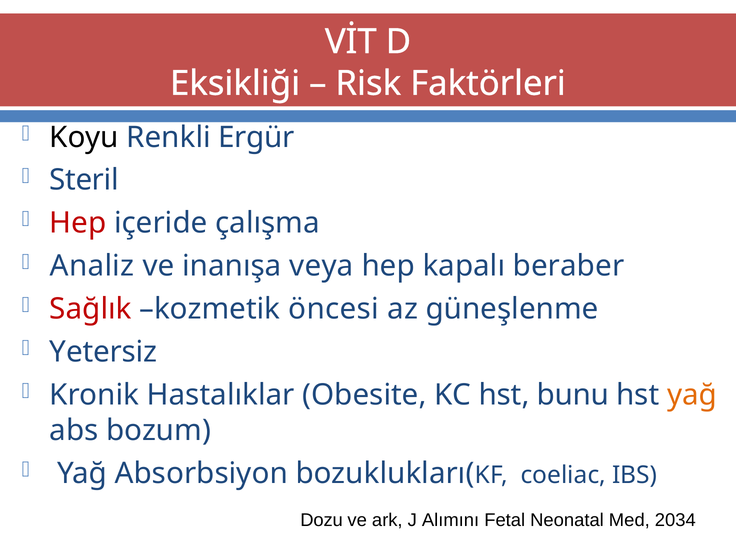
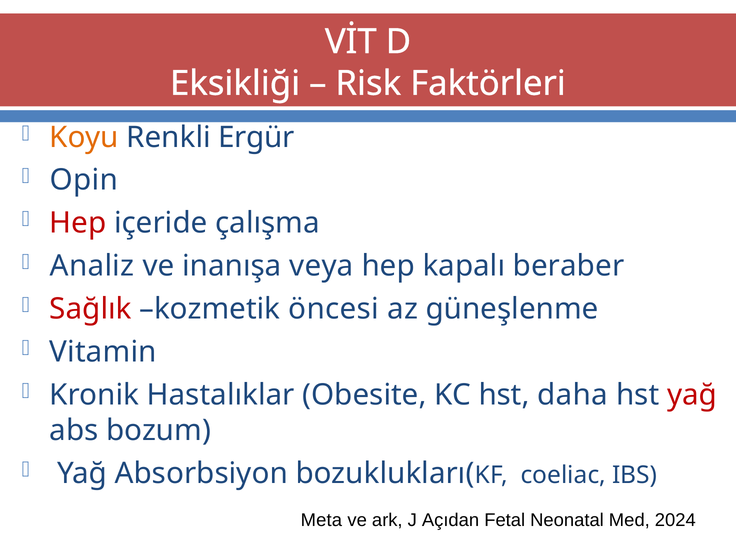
Koyu colour: black -> orange
Steril: Steril -> Opin
Yetersiz: Yetersiz -> Vitamin
bunu: bunu -> daha
yağ at (692, 395) colour: orange -> red
Dozu: Dozu -> Meta
Alımını: Alımını -> Açıdan
2034: 2034 -> 2024
